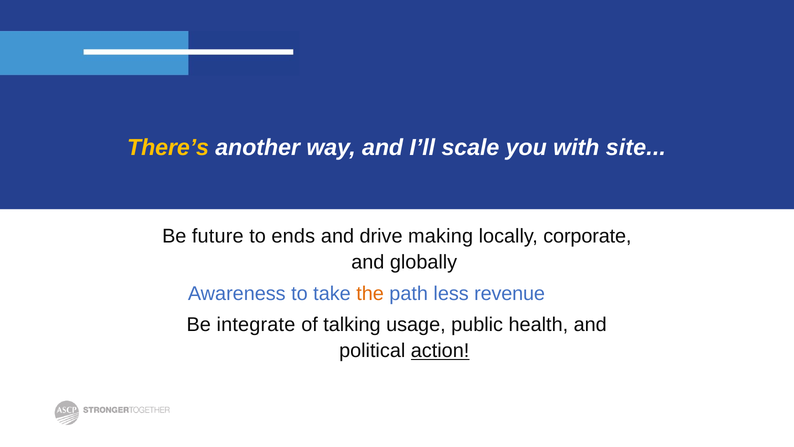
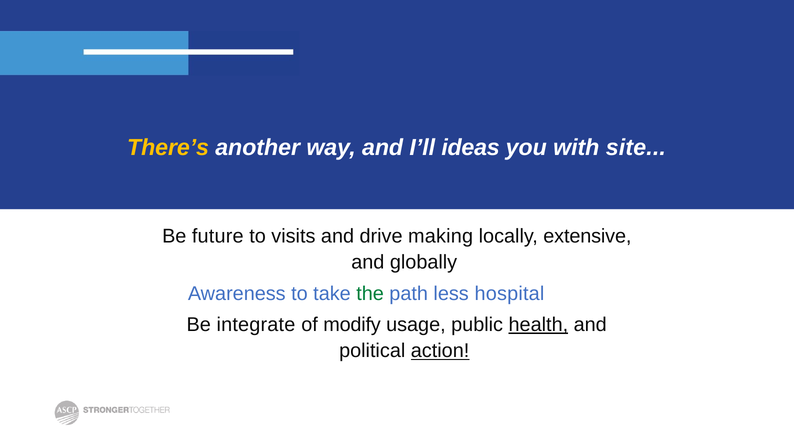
scale: scale -> ideas
ends: ends -> visits
corporate: corporate -> extensive
the colour: orange -> green
revenue: revenue -> hospital
talking: talking -> modify
health underline: none -> present
